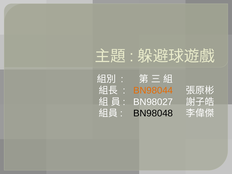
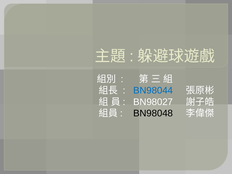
BN98044 colour: orange -> blue
